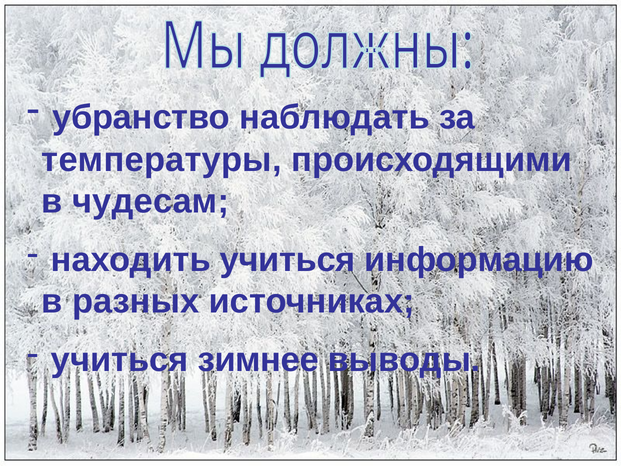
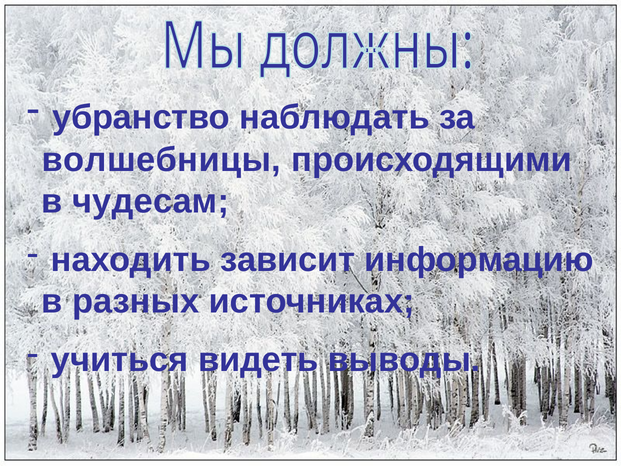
температуры: температуры -> волшебницы
находить учиться: учиться -> зависит
зимнее: зимнее -> видеть
